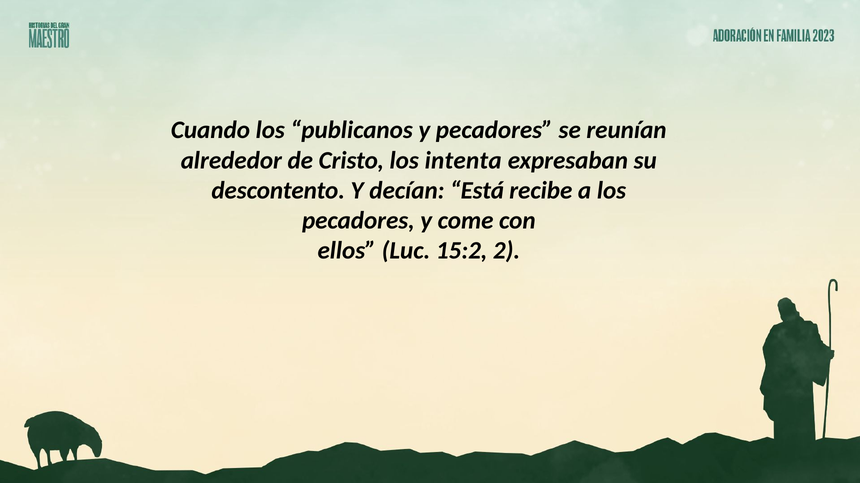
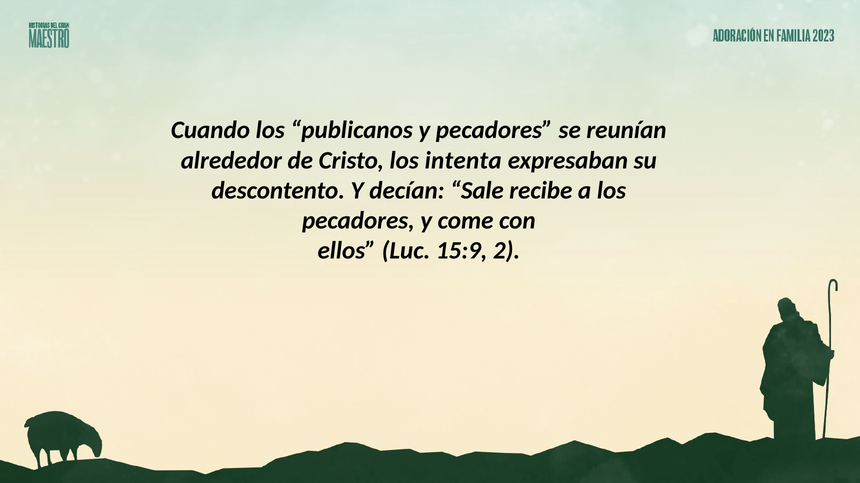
Está: Está -> Sale
15:2: 15:2 -> 15:9
